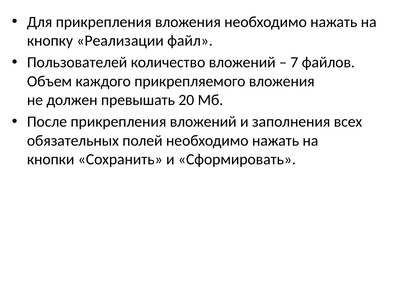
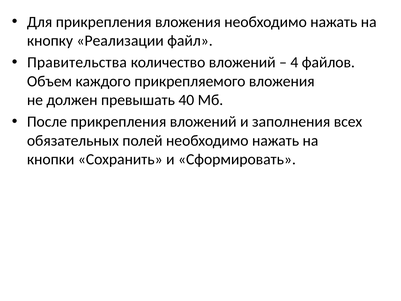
Пользователей: Пользователей -> Правительства
7: 7 -> 4
20: 20 -> 40
